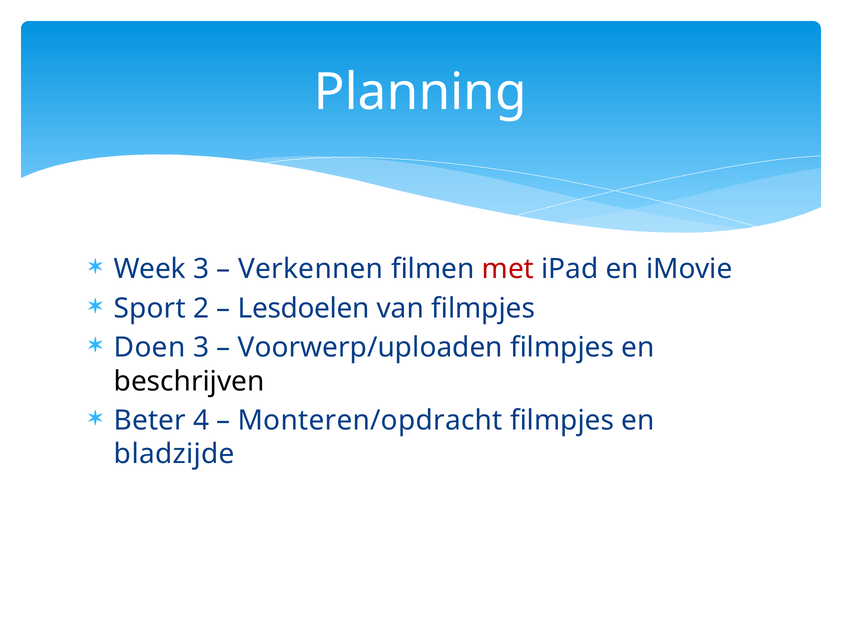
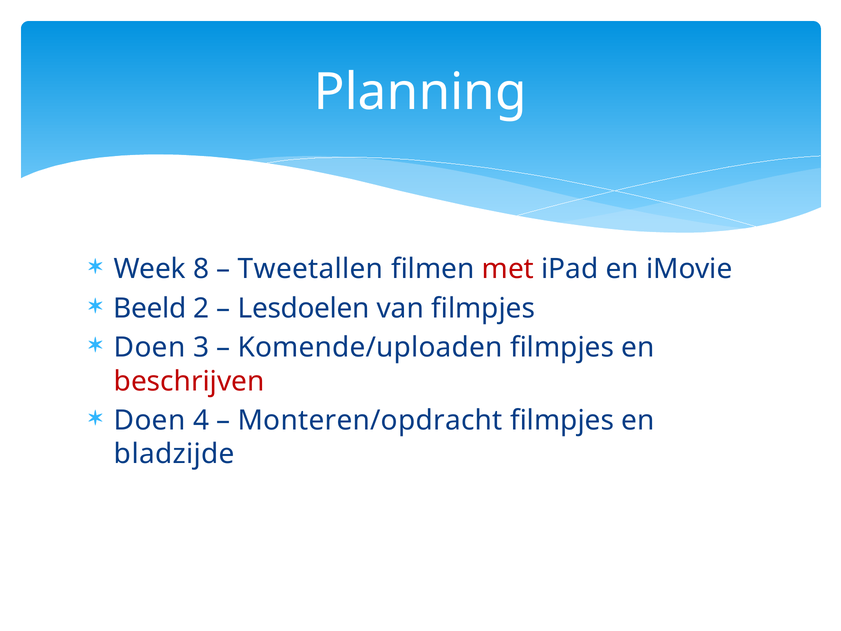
Week 3: 3 -> 8
Verkennen: Verkennen -> Tweetallen
Sport: Sport -> Beeld
Voorwerp/uploaden: Voorwerp/uploaden -> Komende/uploaden
beschrijven colour: black -> red
Beter at (150, 420): Beter -> Doen
